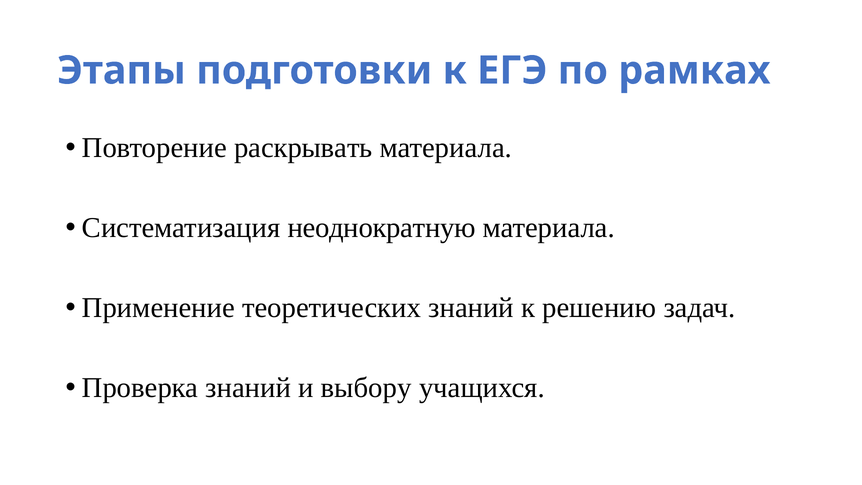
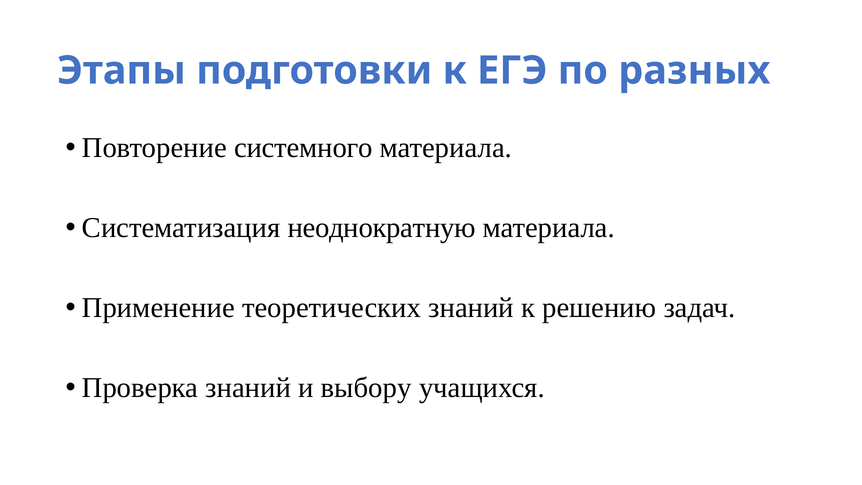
рамках: рамках -> разных
раскрывать: раскрывать -> системного
